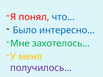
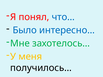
получилось… colour: purple -> black
